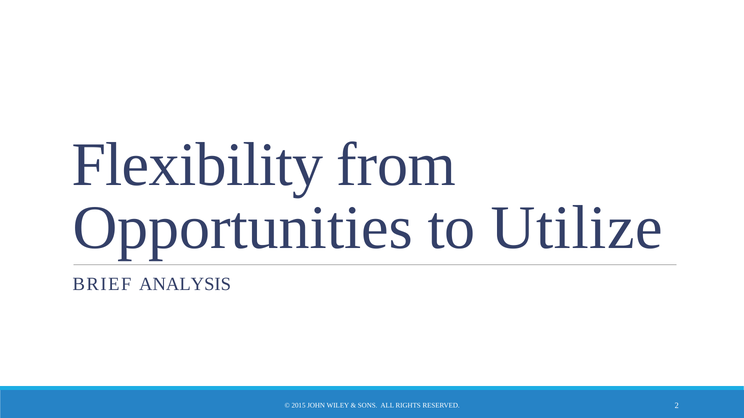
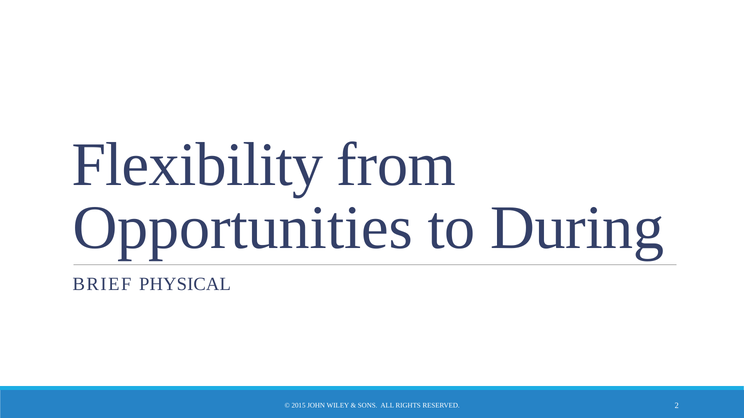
Utilize: Utilize -> During
ANALYSIS: ANALYSIS -> PHYSICAL
